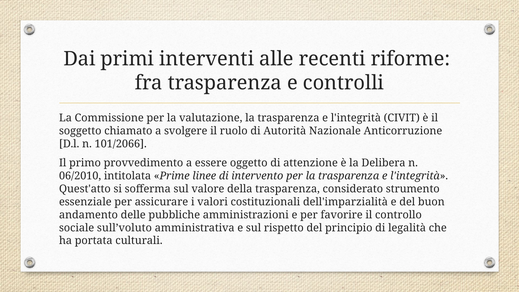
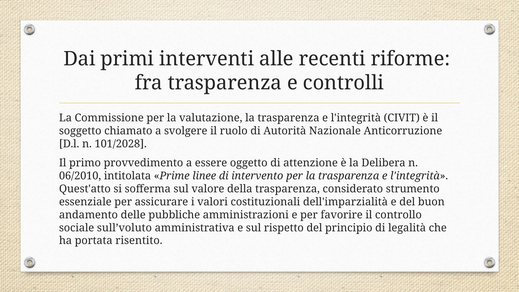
101/2066: 101/2066 -> 101/2028
culturali: culturali -> risentito
